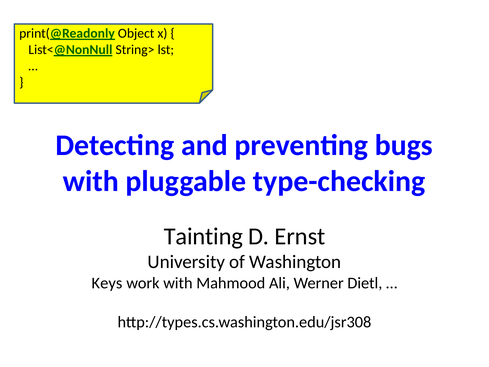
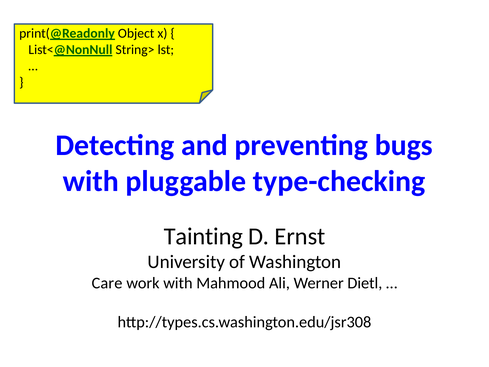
Keys: Keys -> Care
